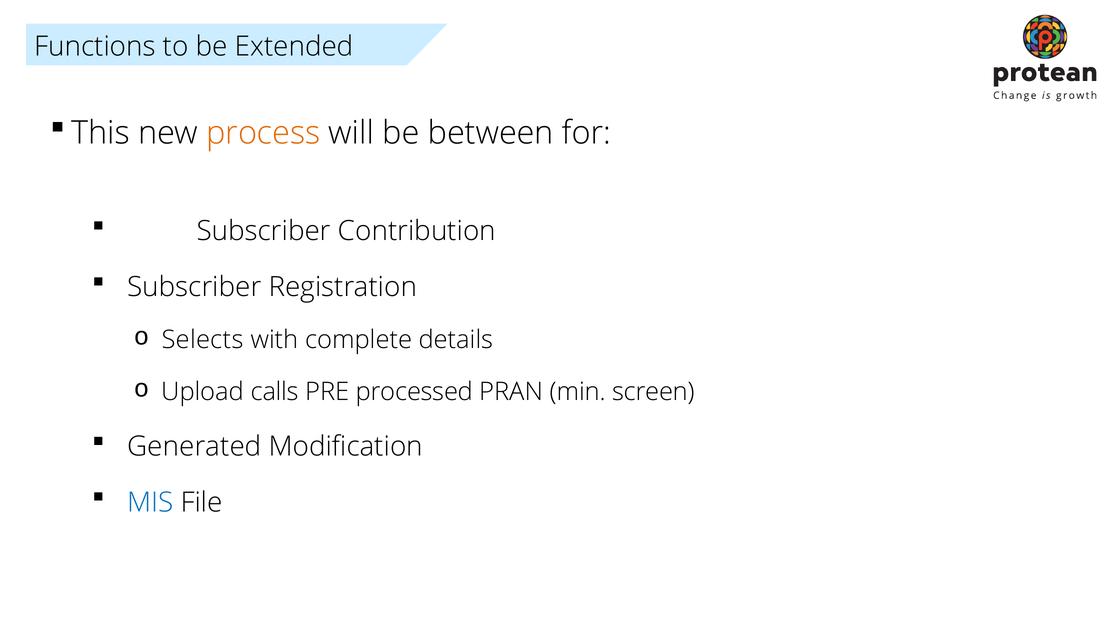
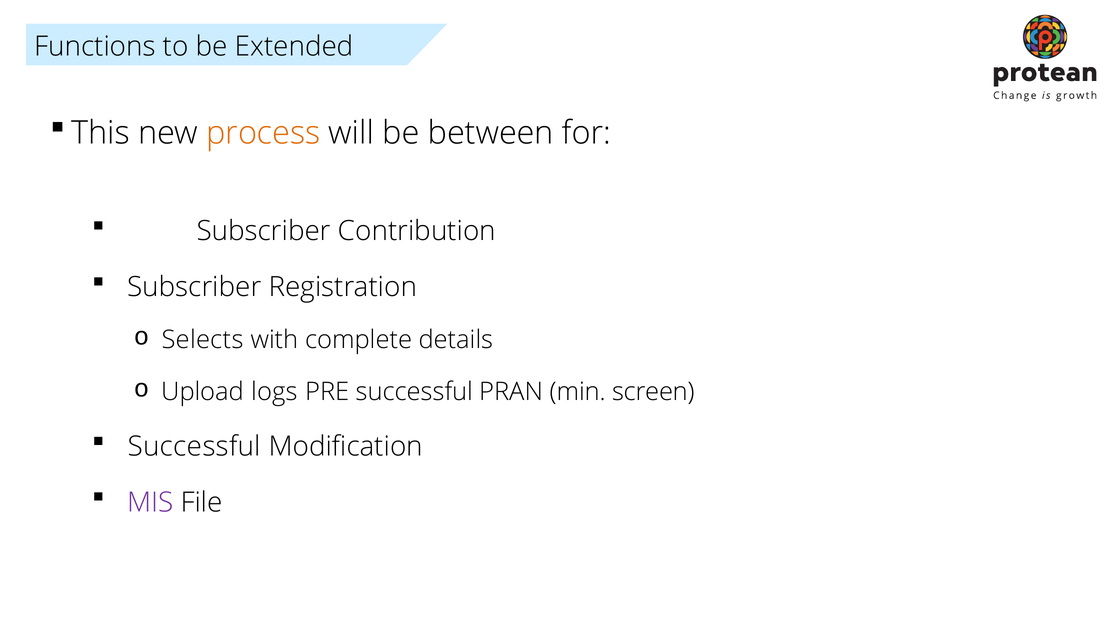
calls: calls -> logs
PRE processed: processed -> successful
Generated at (194, 447): Generated -> Successful
MIS colour: blue -> purple
